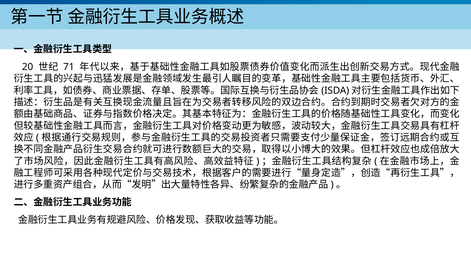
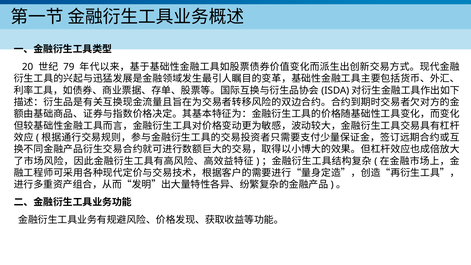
71: 71 -> 79
